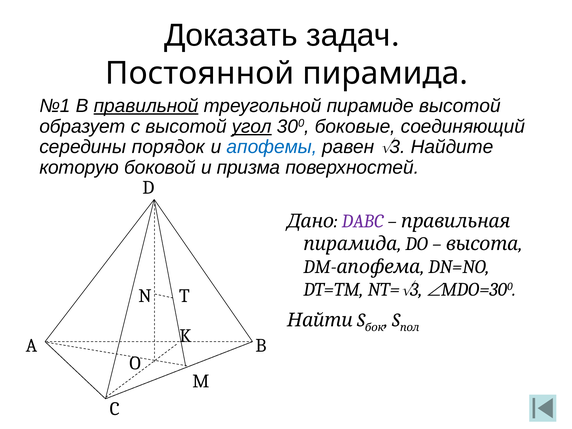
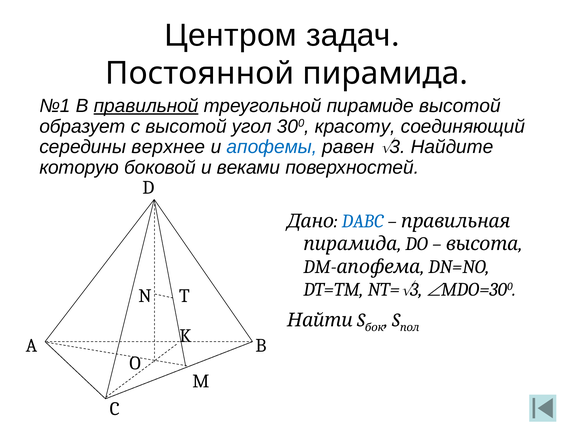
Доказать: Доказать -> Центром
угол underline: present -> none
боковые: боковые -> красоту
порядок: порядок -> верхнее
призма: призма -> веками
DABC colour: purple -> blue
